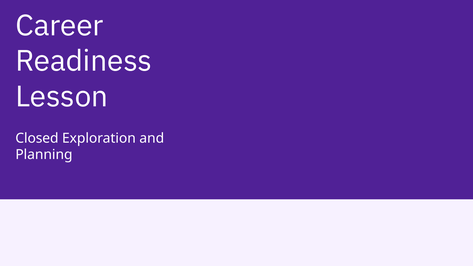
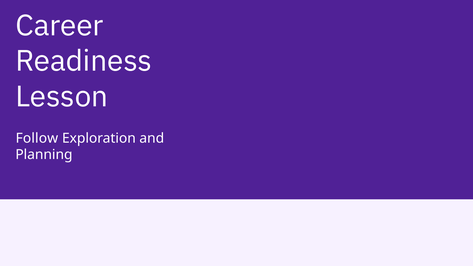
Closed: Closed -> Follow
